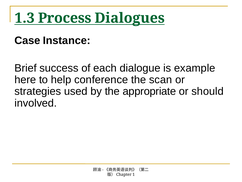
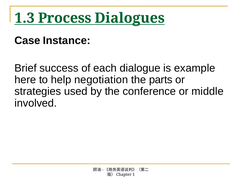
conference: conference -> negotiation
scan: scan -> parts
appropriate: appropriate -> conference
should: should -> middle
